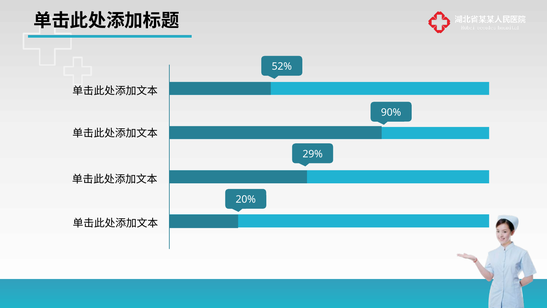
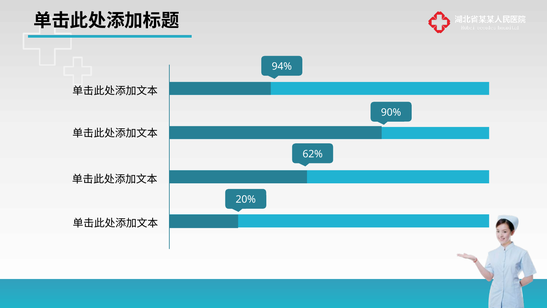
52%: 52% -> 94%
29%: 29% -> 62%
